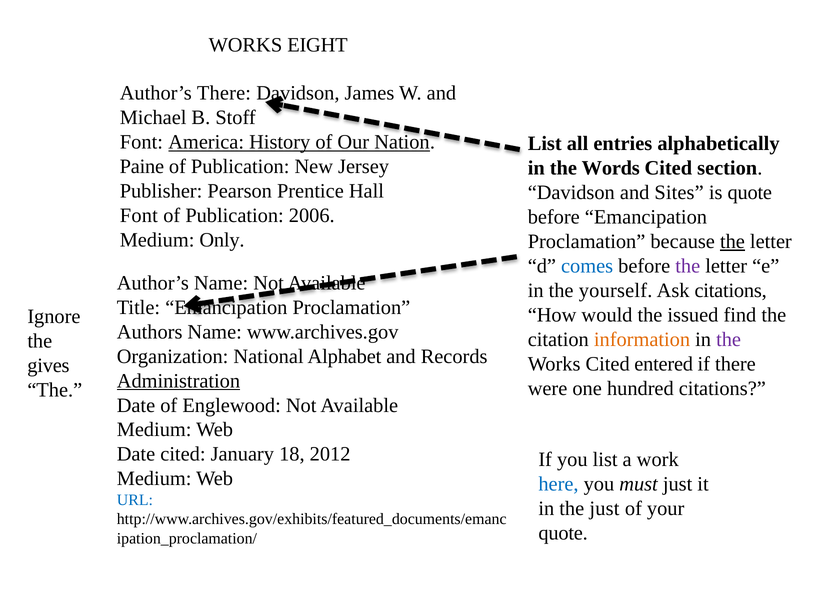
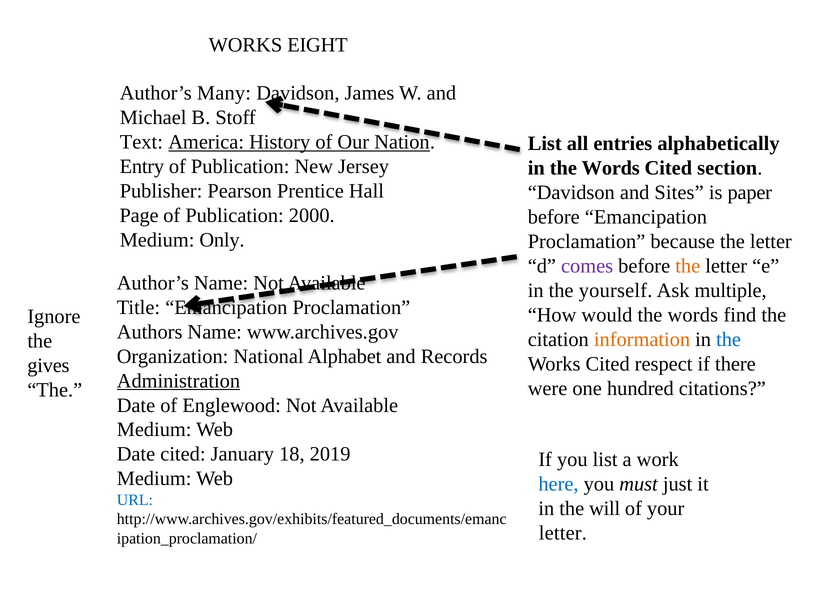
Author’s There: There -> Many
Font at (141, 142): Font -> Text
Paine: Paine -> Entry
is quote: quote -> paper
Font at (139, 216): Font -> Page
2006: 2006 -> 2000
the at (732, 242) underline: present -> none
comes colour: blue -> purple
the at (688, 266) colour: purple -> orange
Ask citations: citations -> multiple
would the issued: issued -> words
the at (729, 339) colour: purple -> blue
entered: entered -> respect
2012: 2012 -> 2019
the just: just -> will
quote at (563, 533): quote -> letter
